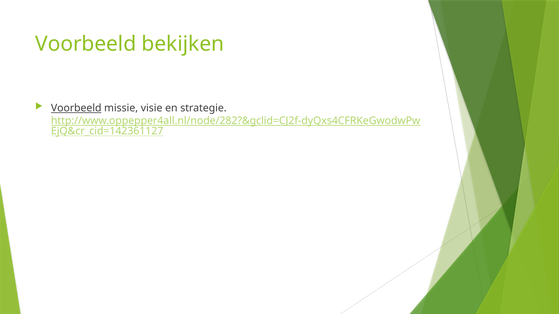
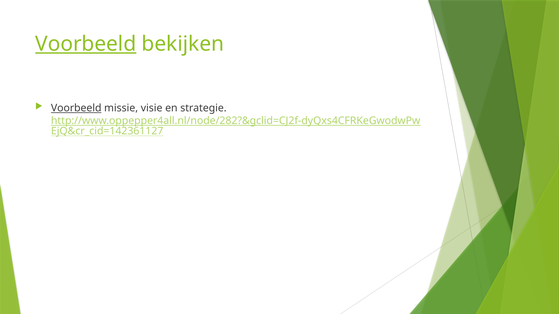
Voorbeeld at (86, 44) underline: none -> present
